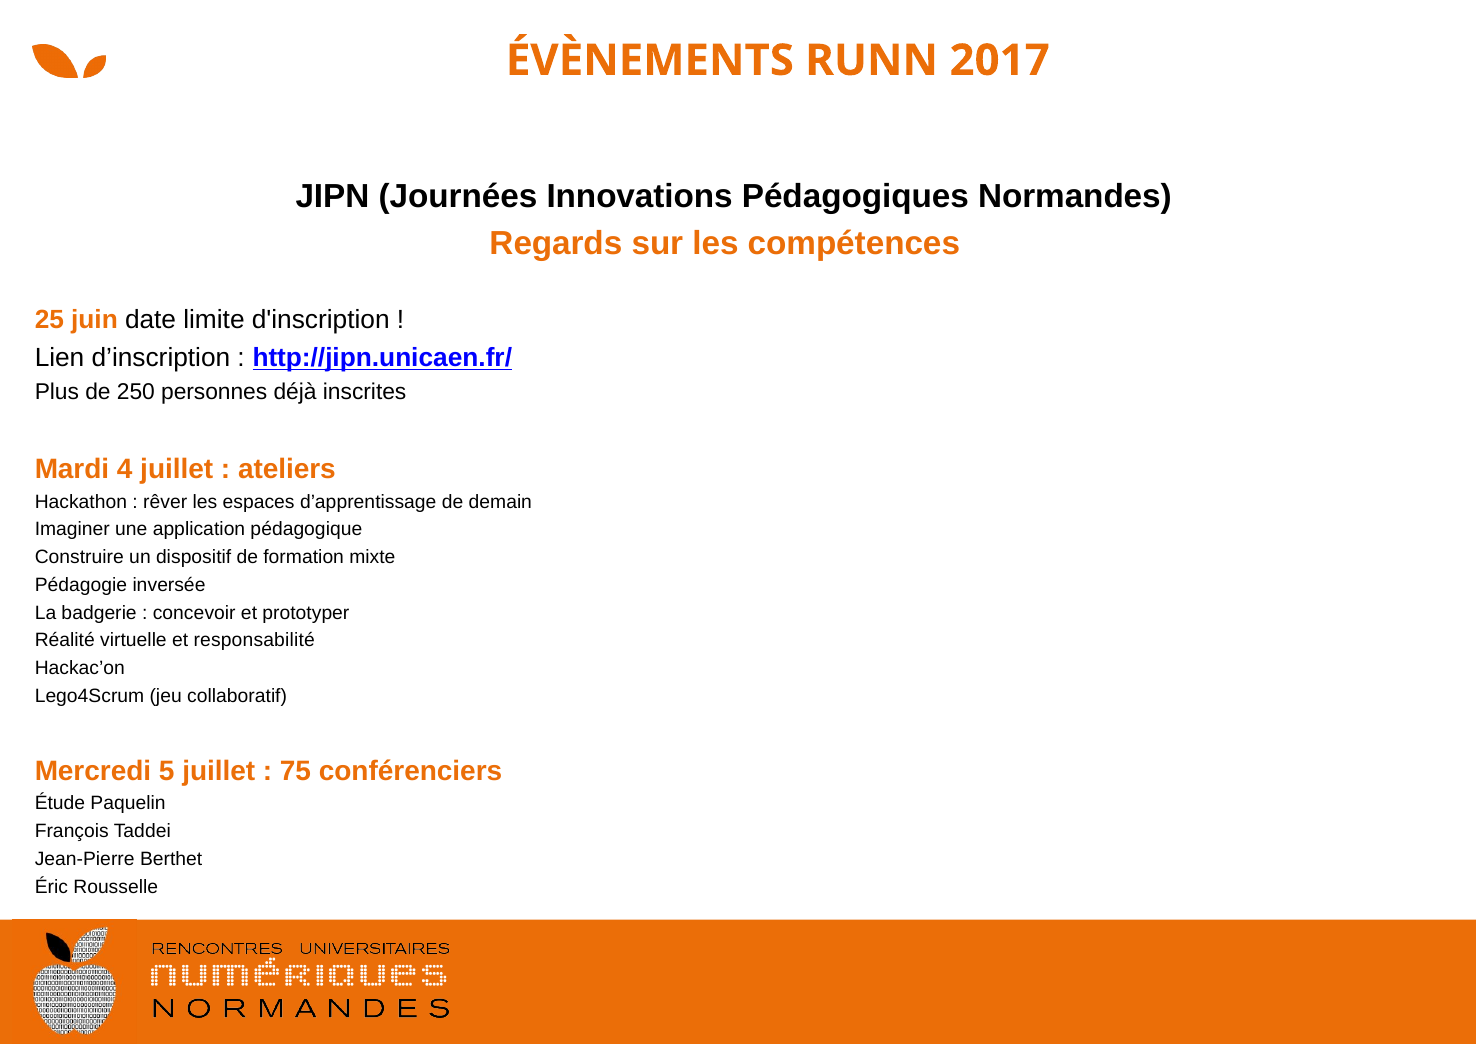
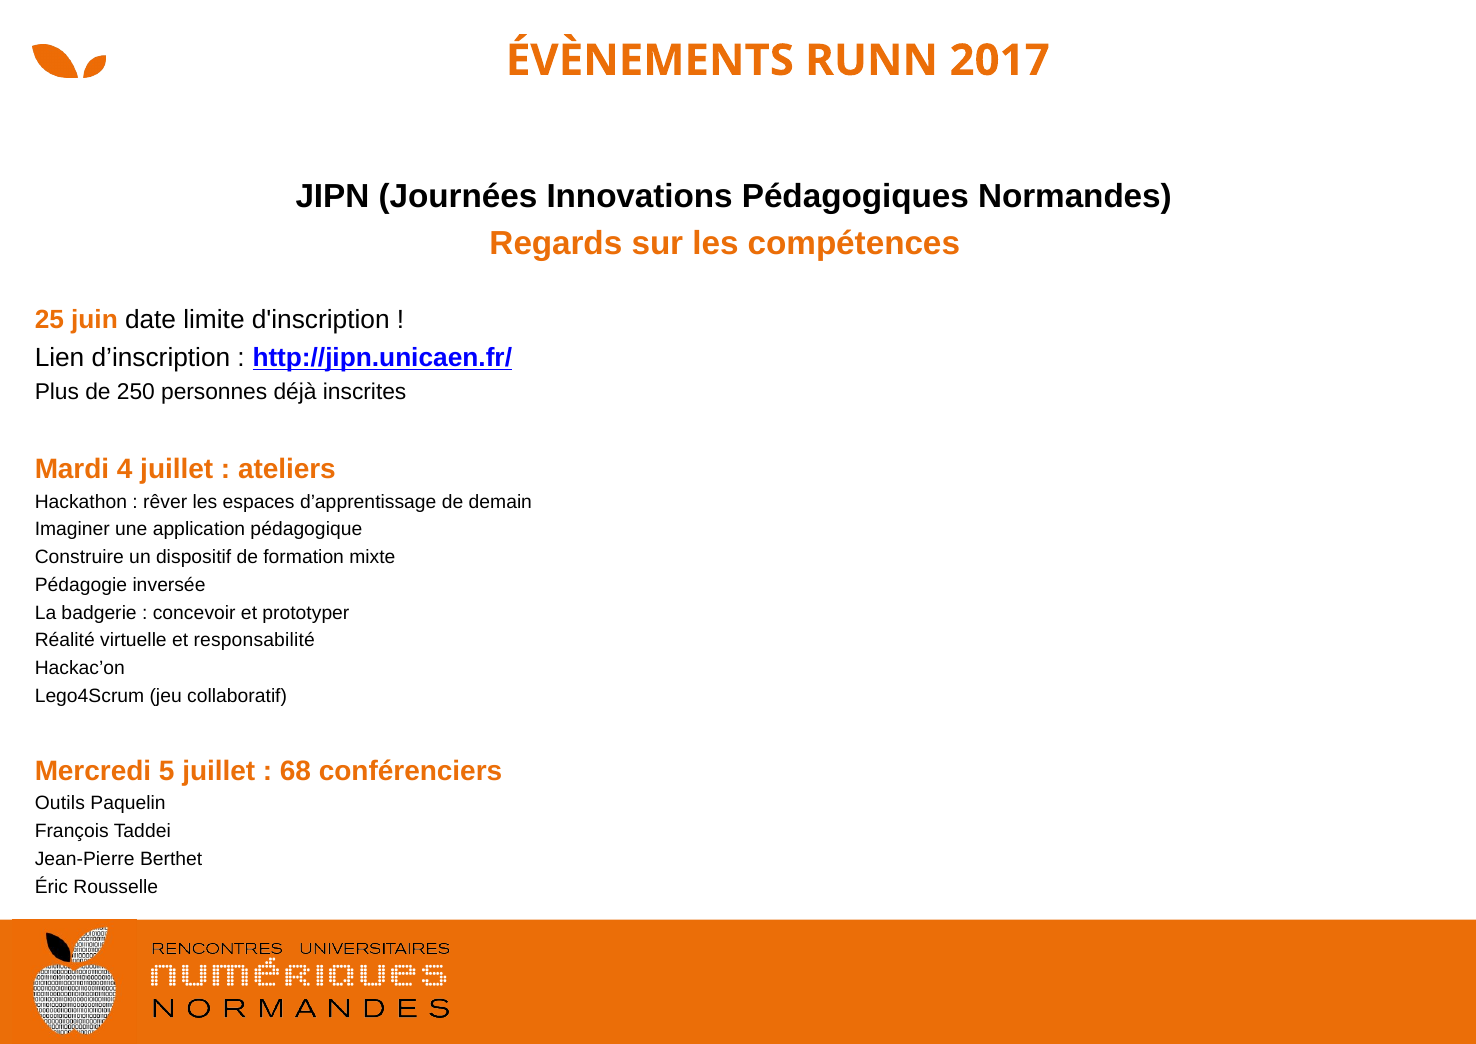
75: 75 -> 68
Étude: Étude -> Outils
